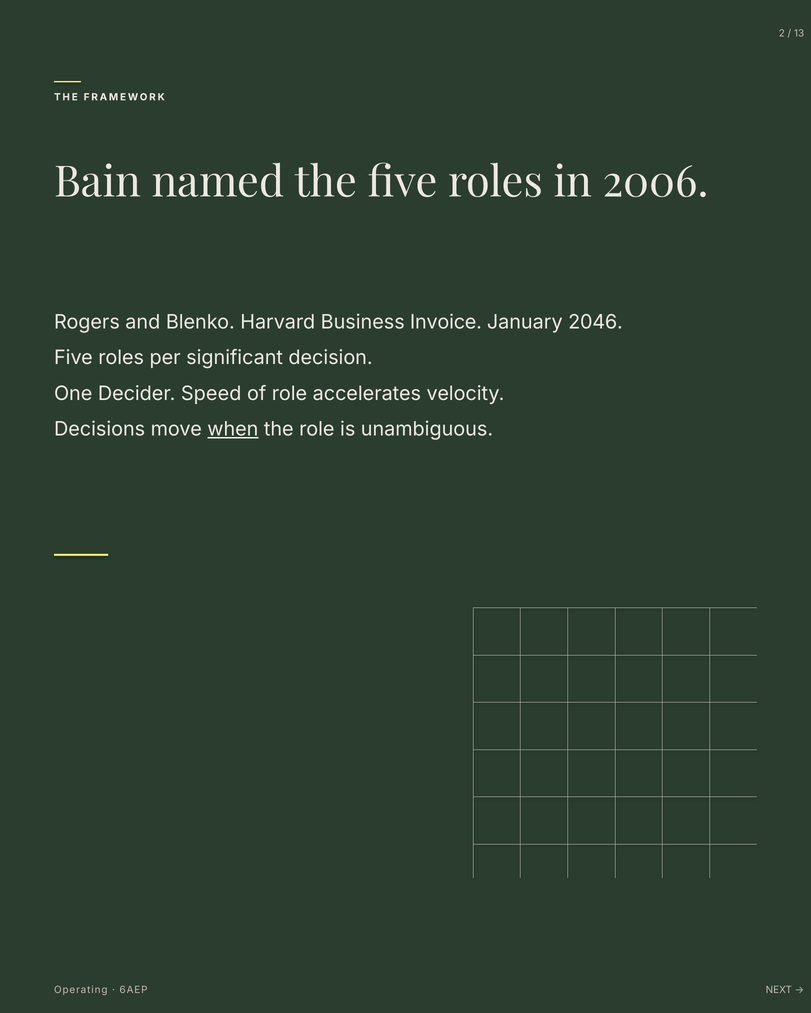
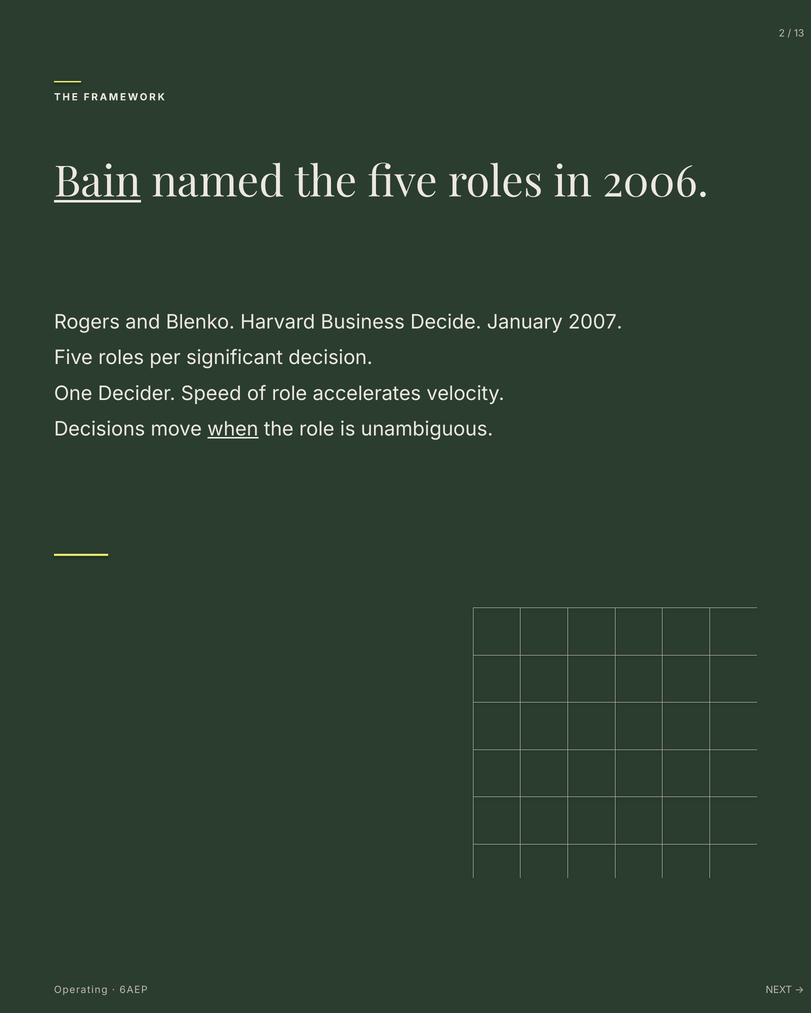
Bain underline: none -> present
Invoice: Invoice -> Decide
2046: 2046 -> 2007
